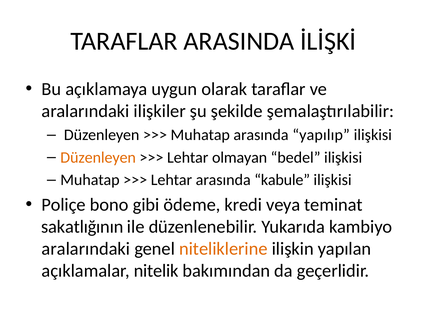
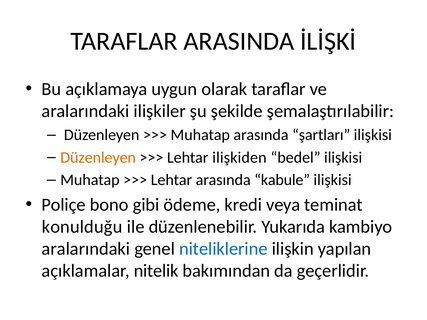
yapılıp: yapılıp -> şartları
olmayan: olmayan -> ilişkiden
sakatlığının: sakatlığının -> konulduğu
niteliklerine colour: orange -> blue
